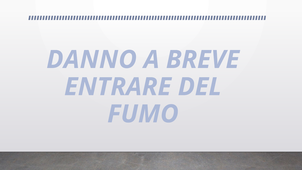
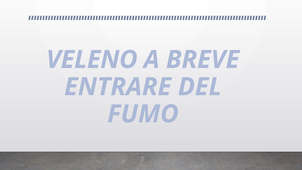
DANNO: DANNO -> VELENO
